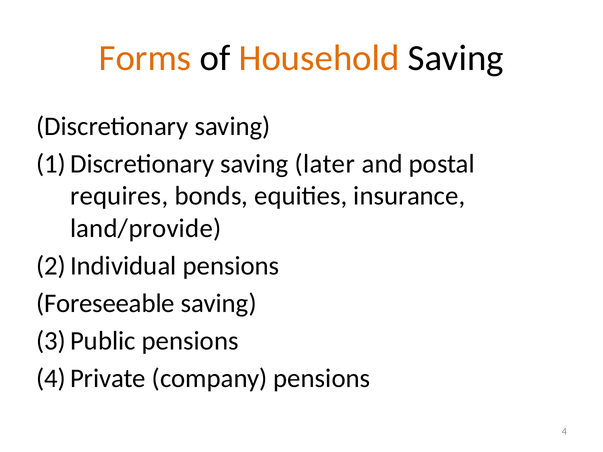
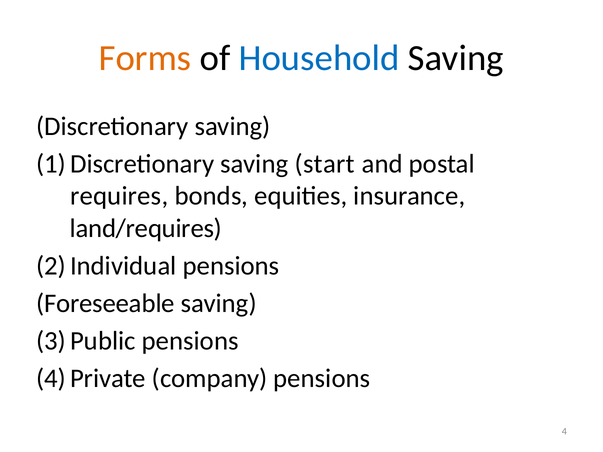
Household colour: orange -> blue
later: later -> start
land/provide: land/provide -> land/requires
